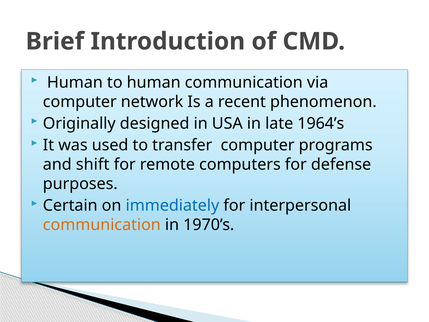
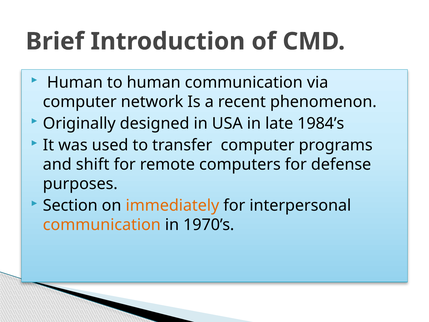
1964’s: 1964’s -> 1984’s
Certain: Certain -> Section
immediately colour: blue -> orange
